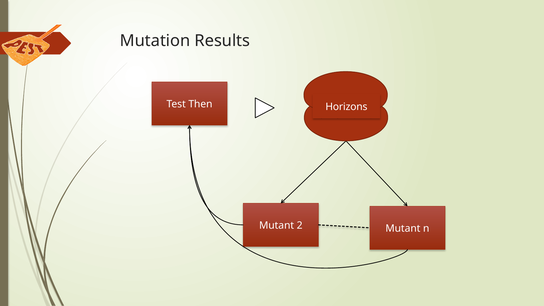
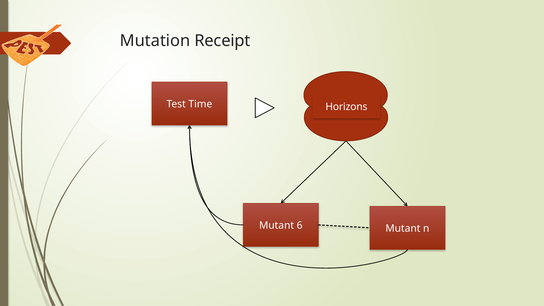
Results: Results -> Receipt
Then: Then -> Time
2: 2 -> 6
